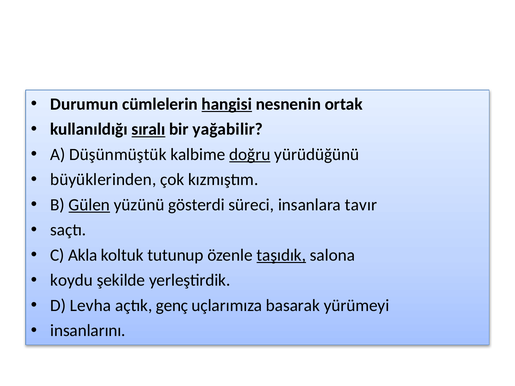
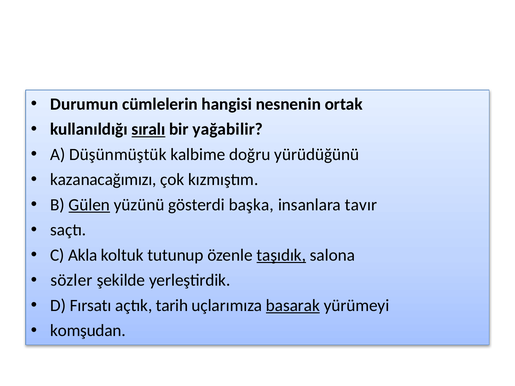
hangisi underline: present -> none
doğru underline: present -> none
büyüklerinden: büyüklerinden -> kazanacağımızı
süreci: süreci -> başka
koydu: koydu -> sözler
Levha: Levha -> Fırsatı
genç: genç -> tarih
basarak underline: none -> present
insanlarını: insanlarını -> komşudan
